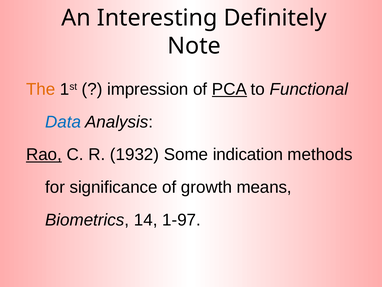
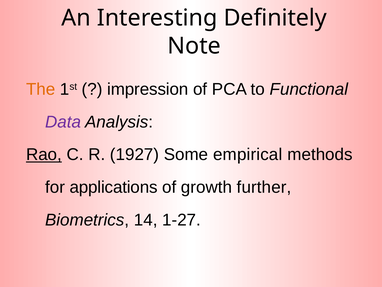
PCA underline: present -> none
Data colour: blue -> purple
1932: 1932 -> 1927
indication: indication -> empirical
significance: significance -> applications
means: means -> further
1-97: 1-97 -> 1-27
